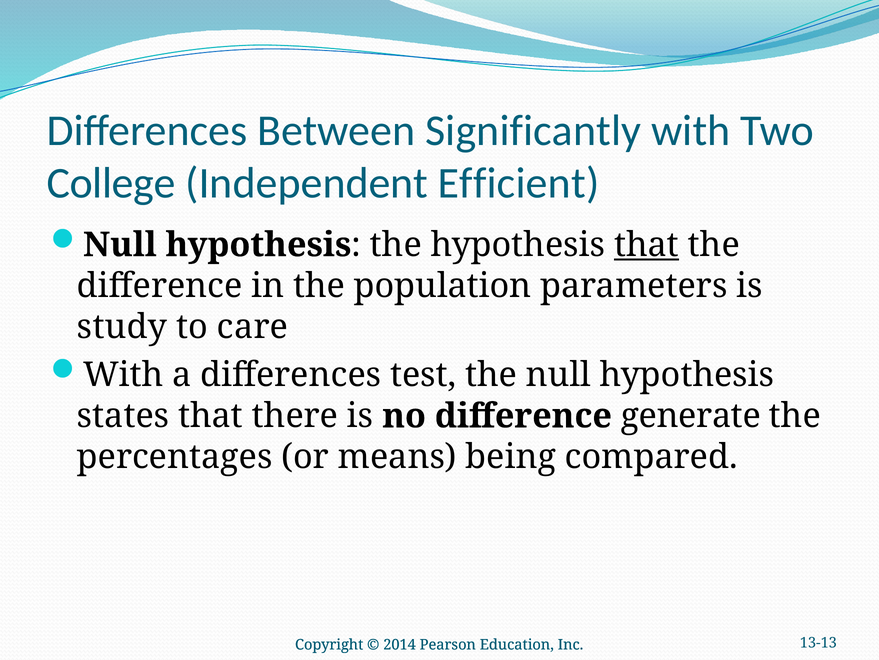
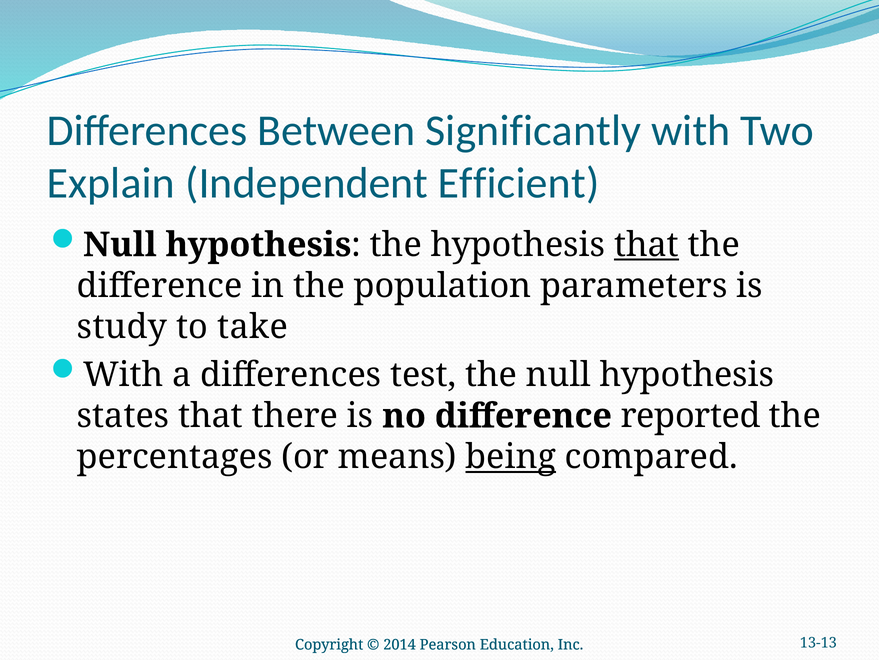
College: College -> Explain
care: care -> take
generate: generate -> reported
being underline: none -> present
